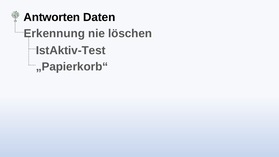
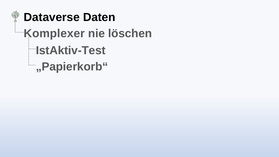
Antworten: Antworten -> Dataverse
Erkennung: Erkennung -> Komplexer
